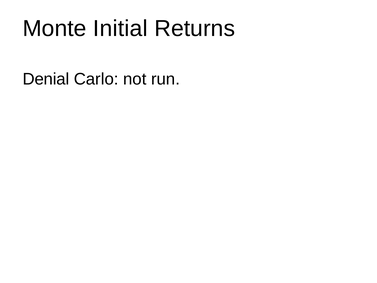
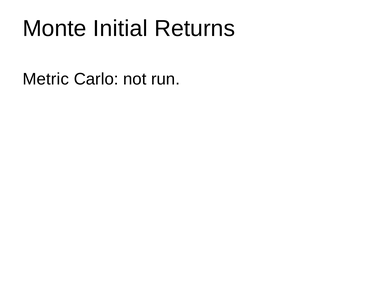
Denial: Denial -> Metric
